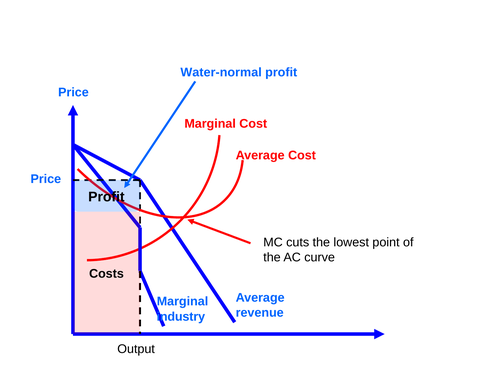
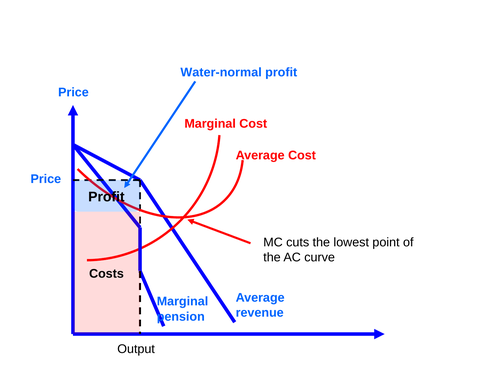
industry: industry -> pension
